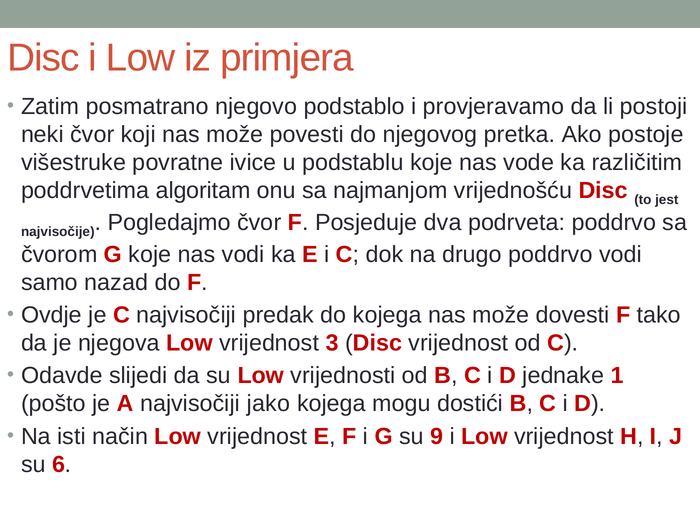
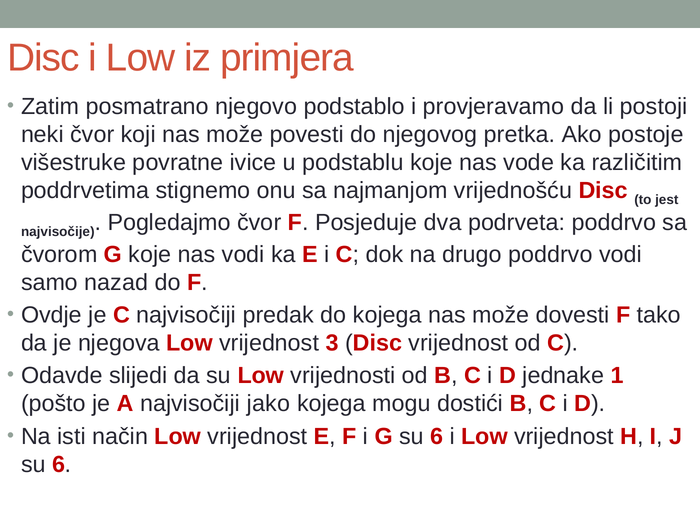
algoritam: algoritam -> stignemo
G su 9: 9 -> 6
